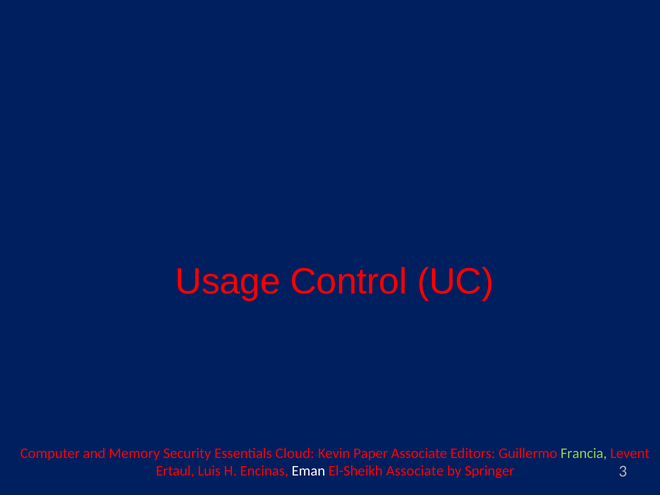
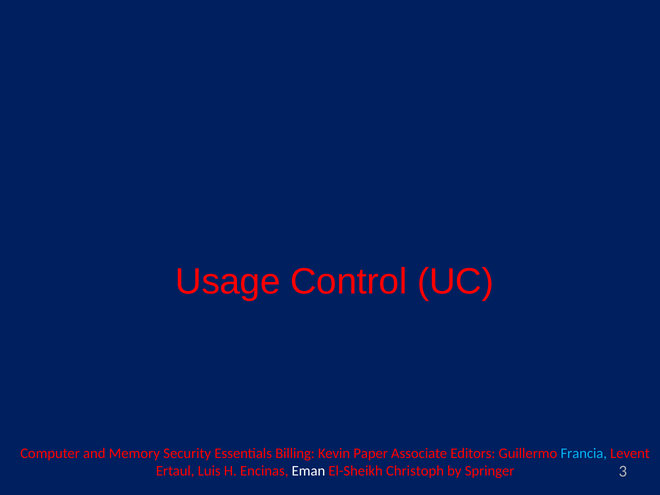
Cloud: Cloud -> Billing
Francia colour: light green -> light blue
El-Sheikh Associate: Associate -> Christoph
